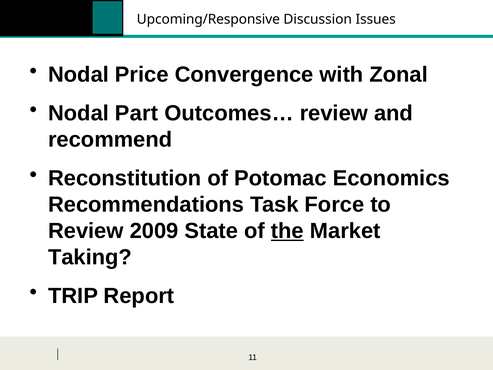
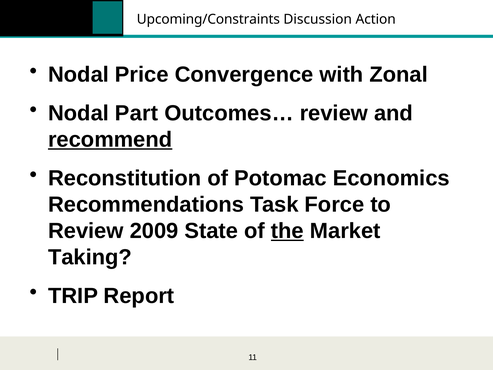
Upcoming/Responsive: Upcoming/Responsive -> Upcoming/Constraints
Issues: Issues -> Action
recommend underline: none -> present
